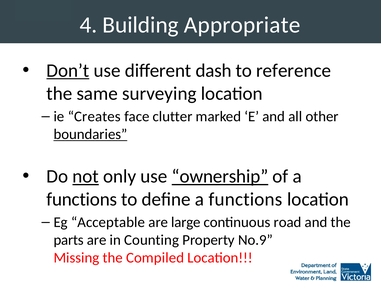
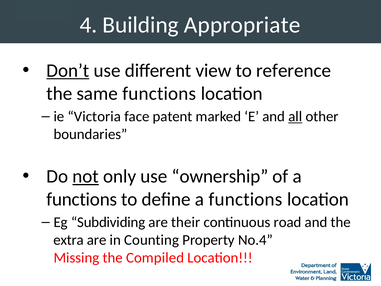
dash: dash -> view
same surveying: surveying -> functions
Creates: Creates -> Victoria
clutter: clutter -> patent
all underline: none -> present
boundaries underline: present -> none
ownership underline: present -> none
Acceptable: Acceptable -> Subdividing
large: large -> their
parts: parts -> extra
No.9: No.9 -> No.4
